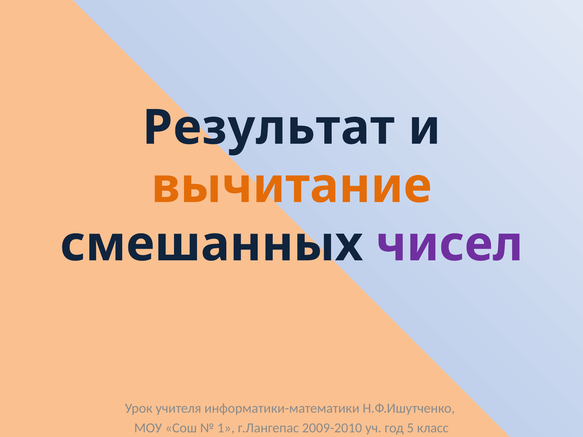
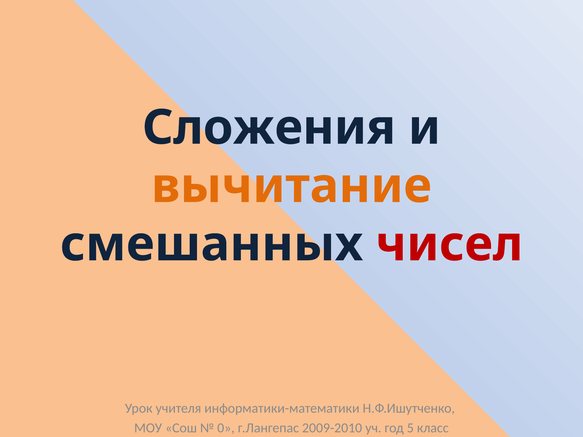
Результат: Результат -> Сложения
чисел colour: purple -> red
1: 1 -> 0
